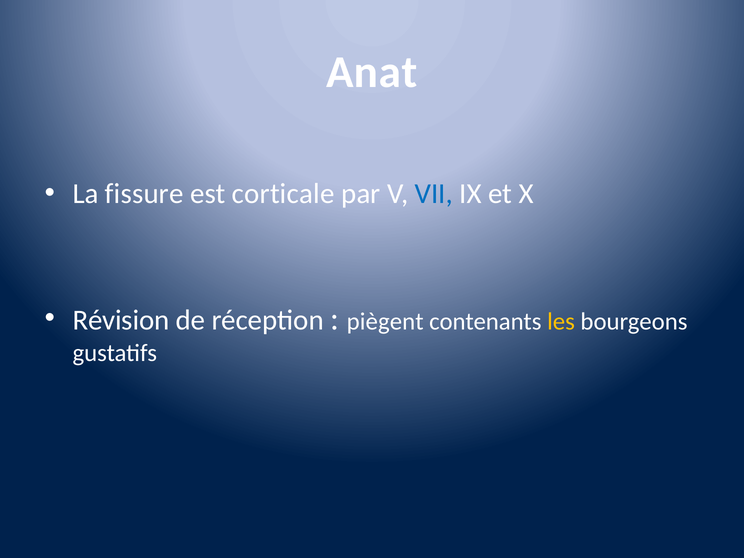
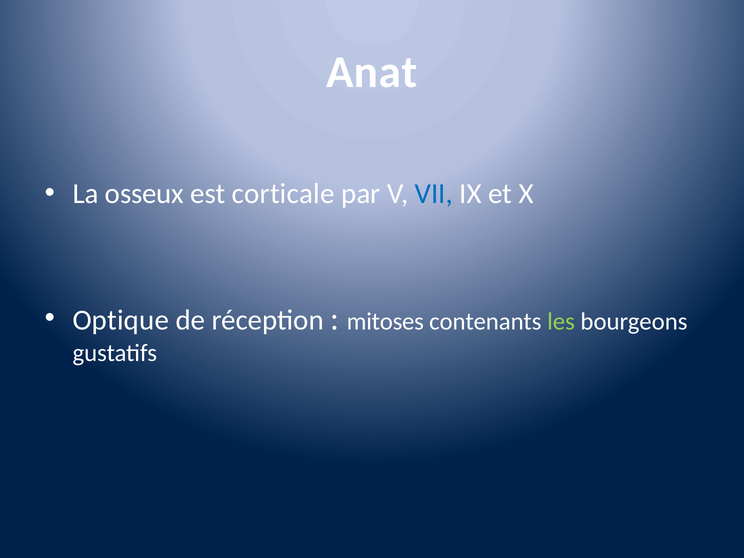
fissure: fissure -> osseux
Révision: Révision -> Optique
piègent: piègent -> mitoses
les colour: yellow -> light green
